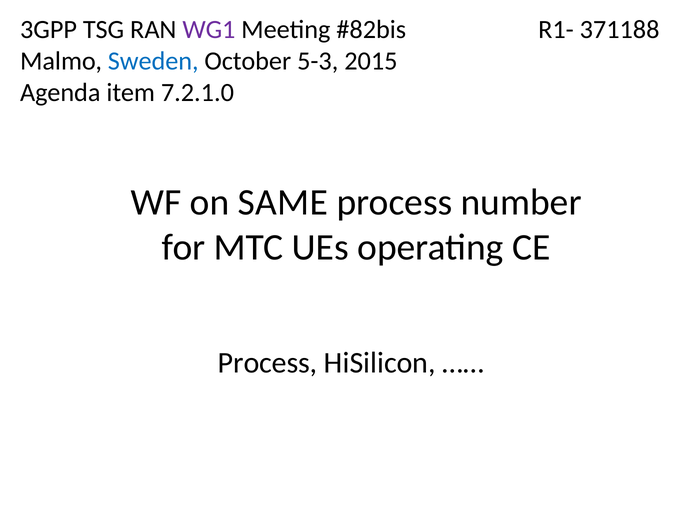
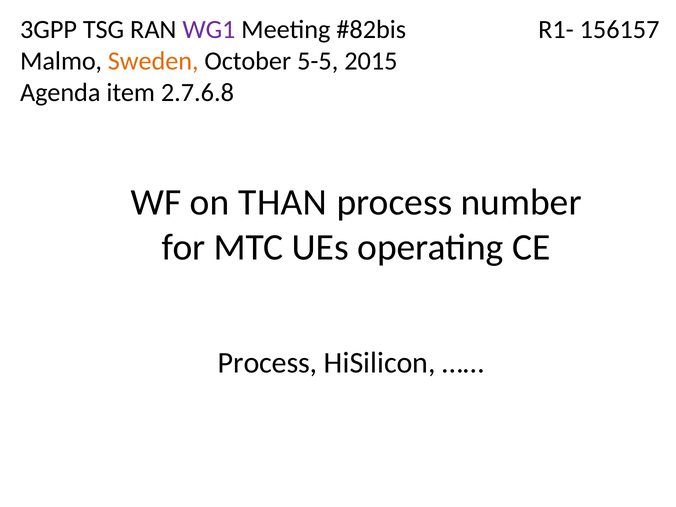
371188: 371188 -> 156157
Sweden colour: blue -> orange
5-3: 5-3 -> 5-5
7.2.1.0: 7.2.1.0 -> 2.7.6.8
SAME: SAME -> THAN
